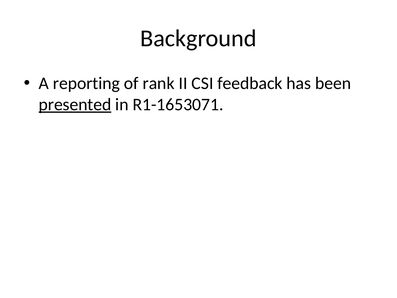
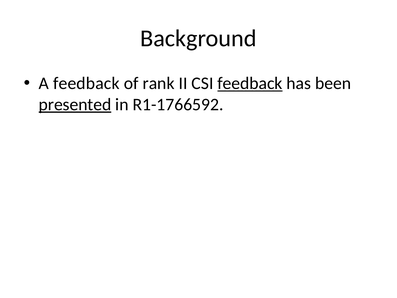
A reporting: reporting -> feedback
feedback at (250, 83) underline: none -> present
R1-1653071: R1-1653071 -> R1-1766592
